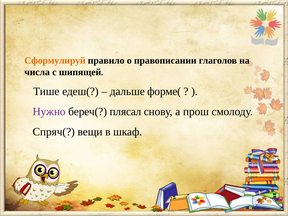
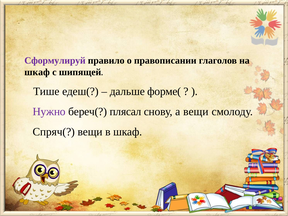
Сформулируй colour: orange -> purple
числа at (37, 72): числа -> шкаф
а прош: прош -> вещи
